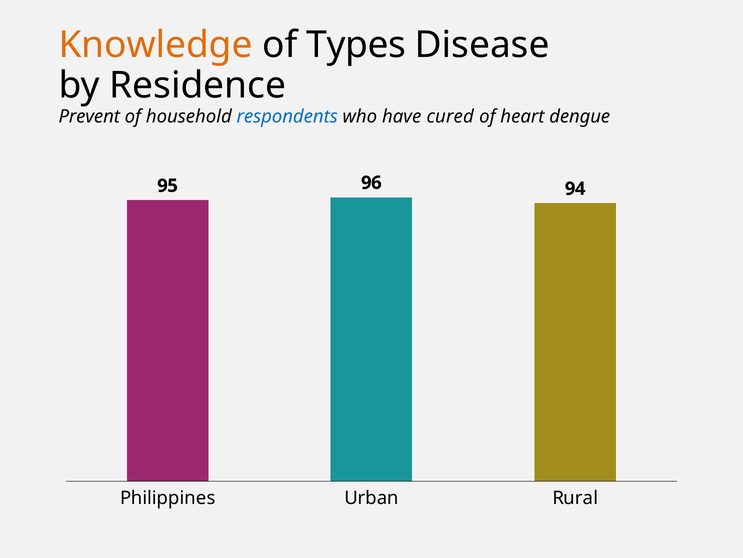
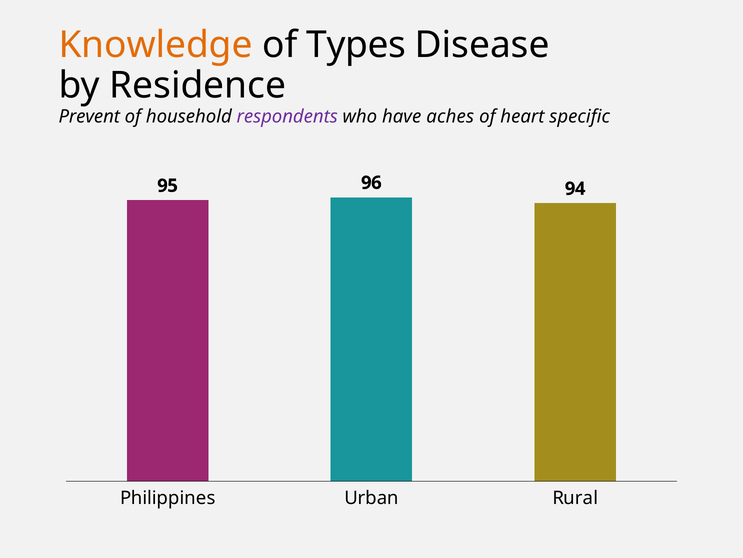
respondents colour: blue -> purple
cured: cured -> aches
dengue: dengue -> specific
